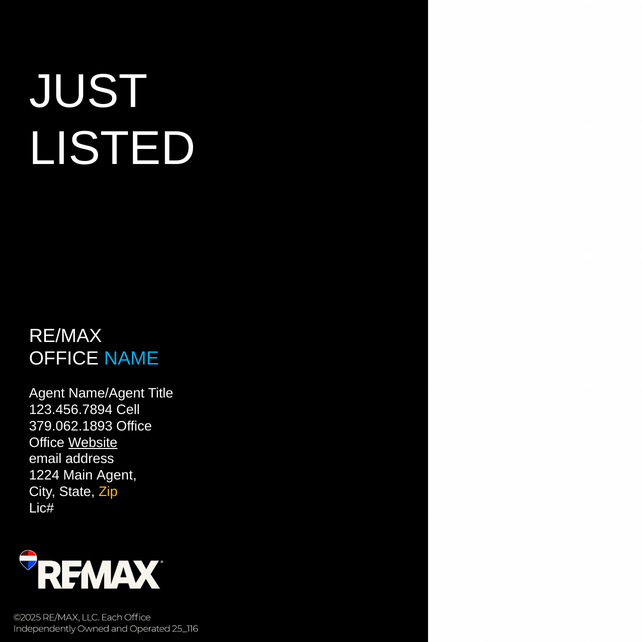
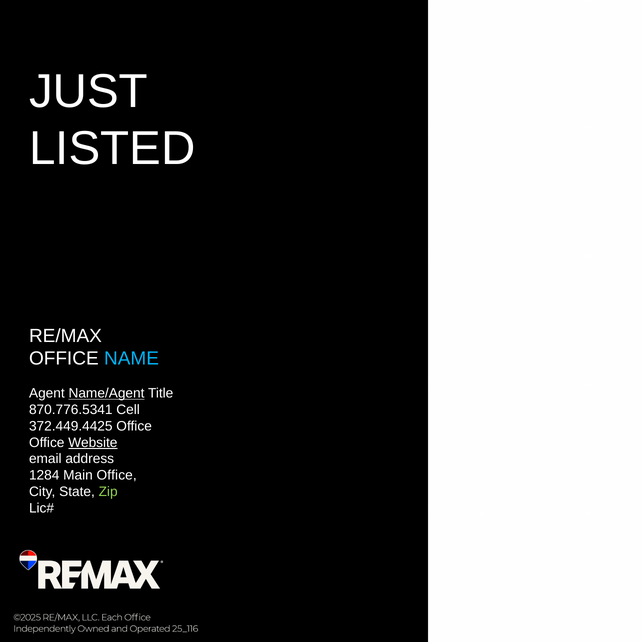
Name/Agent underline: none -> present
123.456.7894: 123.456.7894 -> 870.776.5341
379.062.1893: 379.062.1893 -> 372.449.4425
1224: 1224 -> 1284
Main Agent: Agent -> Office
Zip colour: yellow -> light green
